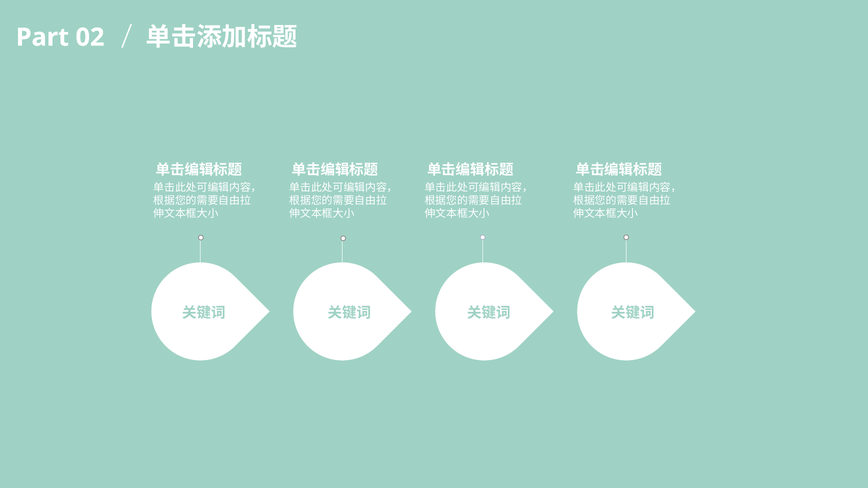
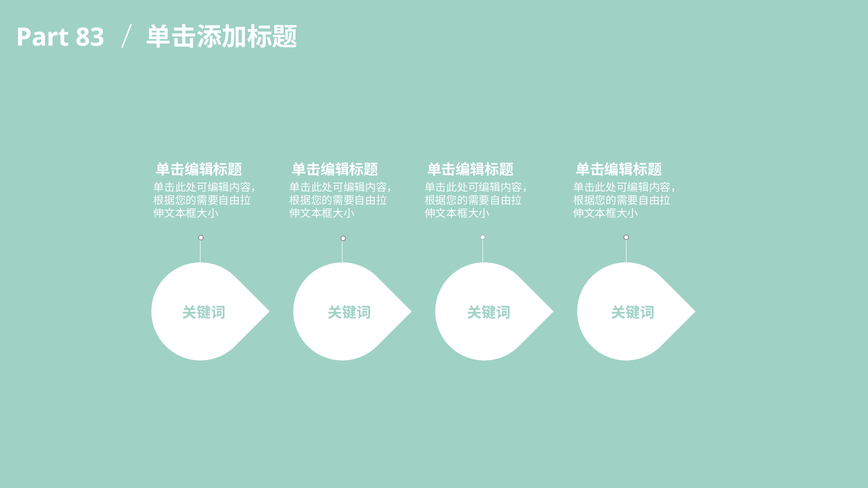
02: 02 -> 83
